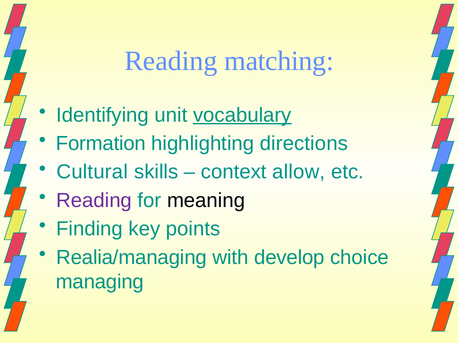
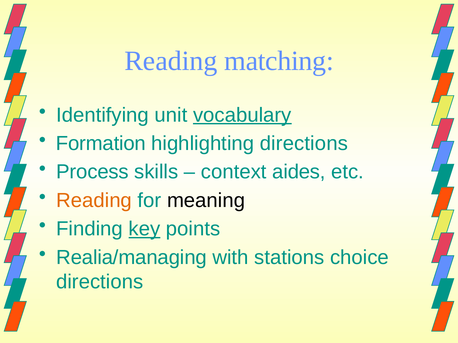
Cultural: Cultural -> Process
allow: allow -> aides
Reading at (94, 201) colour: purple -> orange
key underline: none -> present
develop: develop -> stations
managing at (100, 282): managing -> directions
